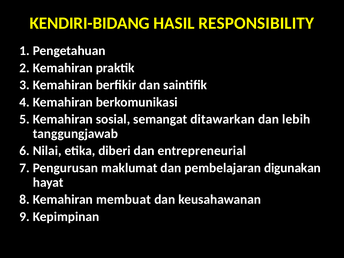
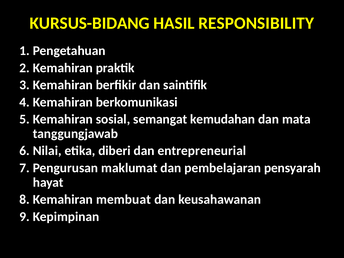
KENDIRI-BIDANG: KENDIRI-BIDANG -> KURSUS-BIDANG
ditawarkan: ditawarkan -> kemudahan
lebih: lebih -> mata
digunakan: digunakan -> pensyarah
